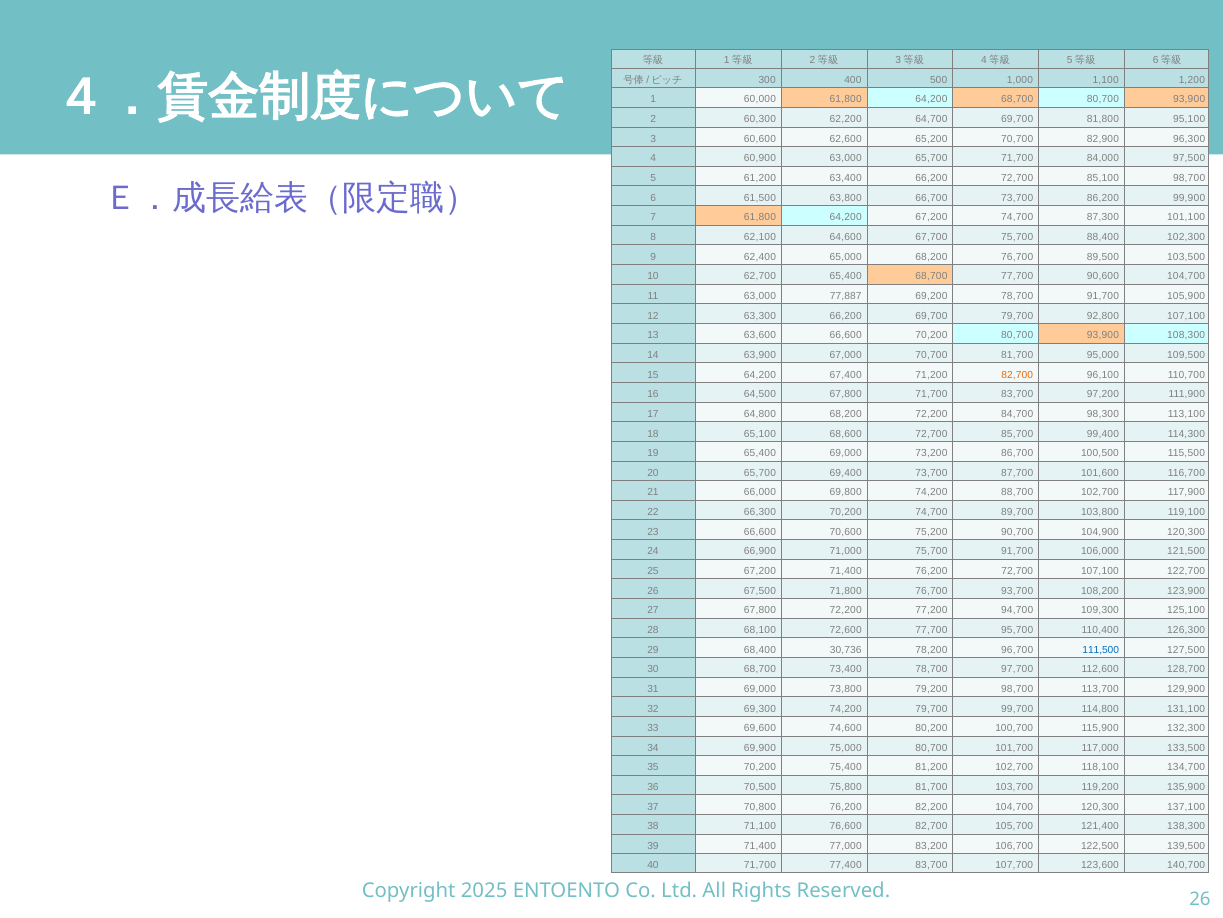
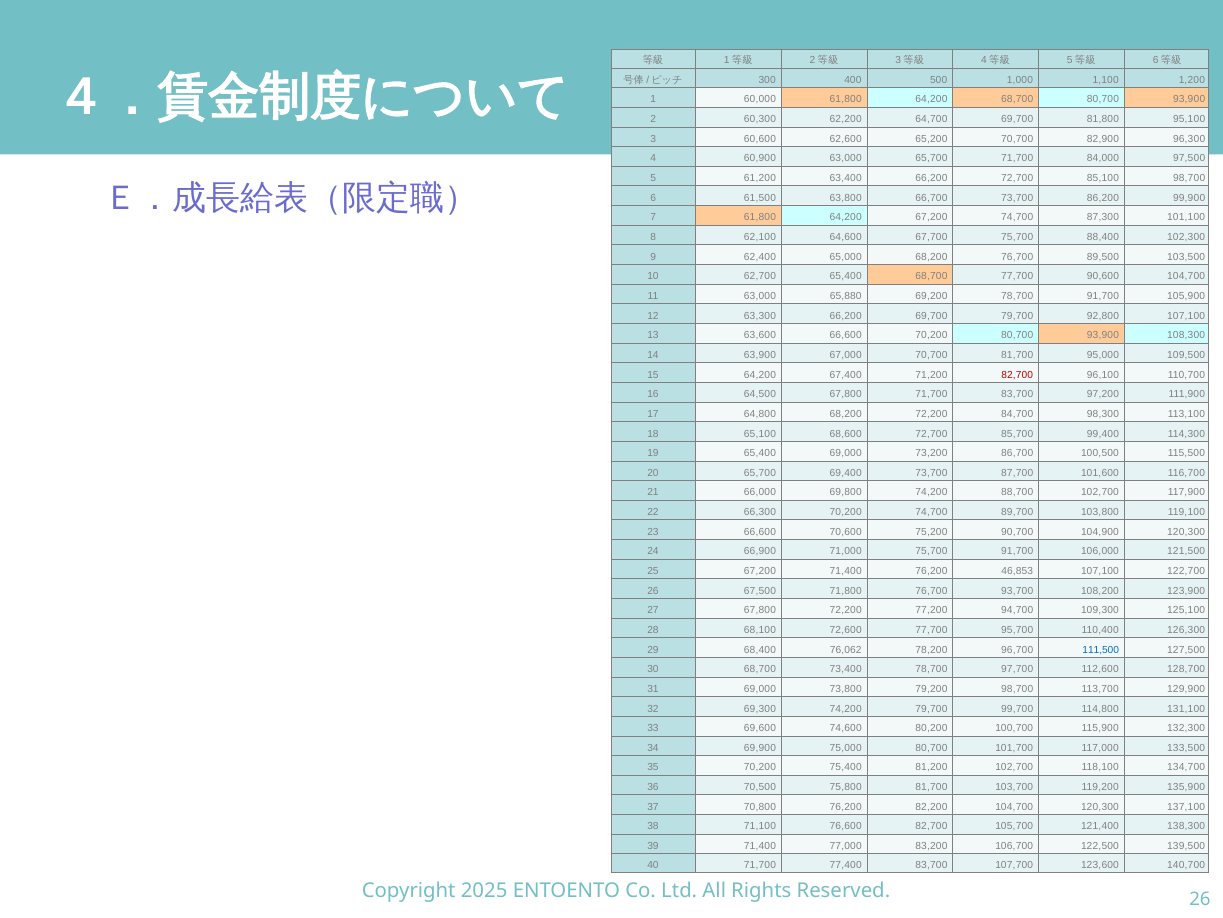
77,887: 77,887 -> 65,880
82,700 at (1017, 374) colour: orange -> red
76,200 72,700: 72,700 -> 46,853
30,736: 30,736 -> 76,062
